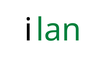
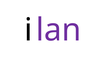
lan colour: green -> purple
